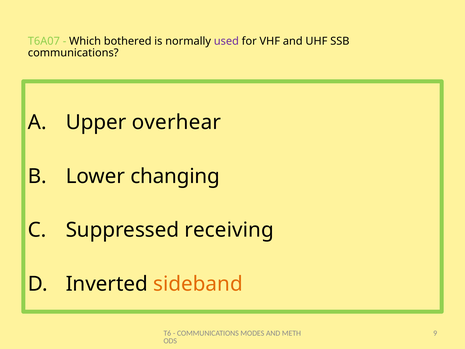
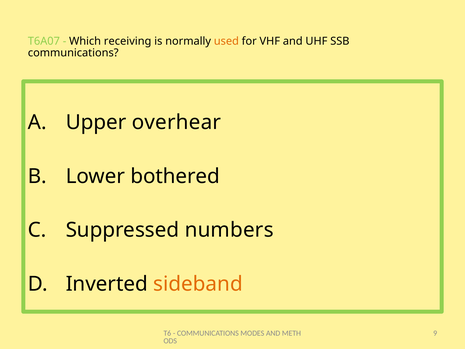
bothered: bothered -> receiving
used colour: purple -> orange
changing: changing -> bothered
receiving: receiving -> numbers
